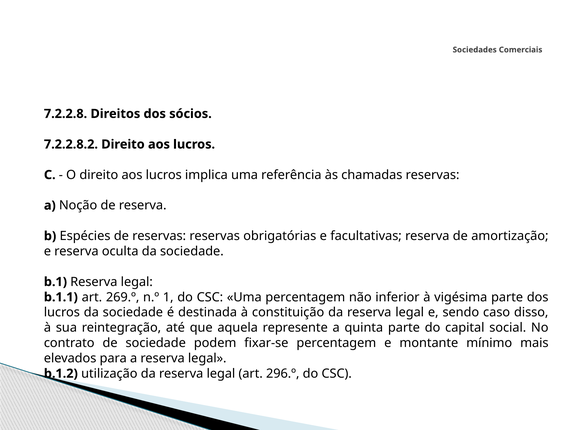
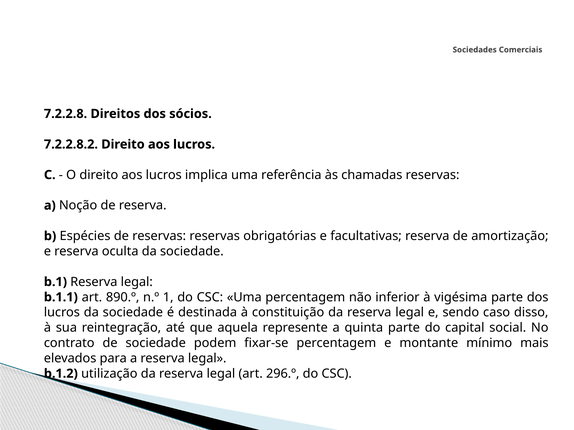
269.º: 269.º -> 890.º
